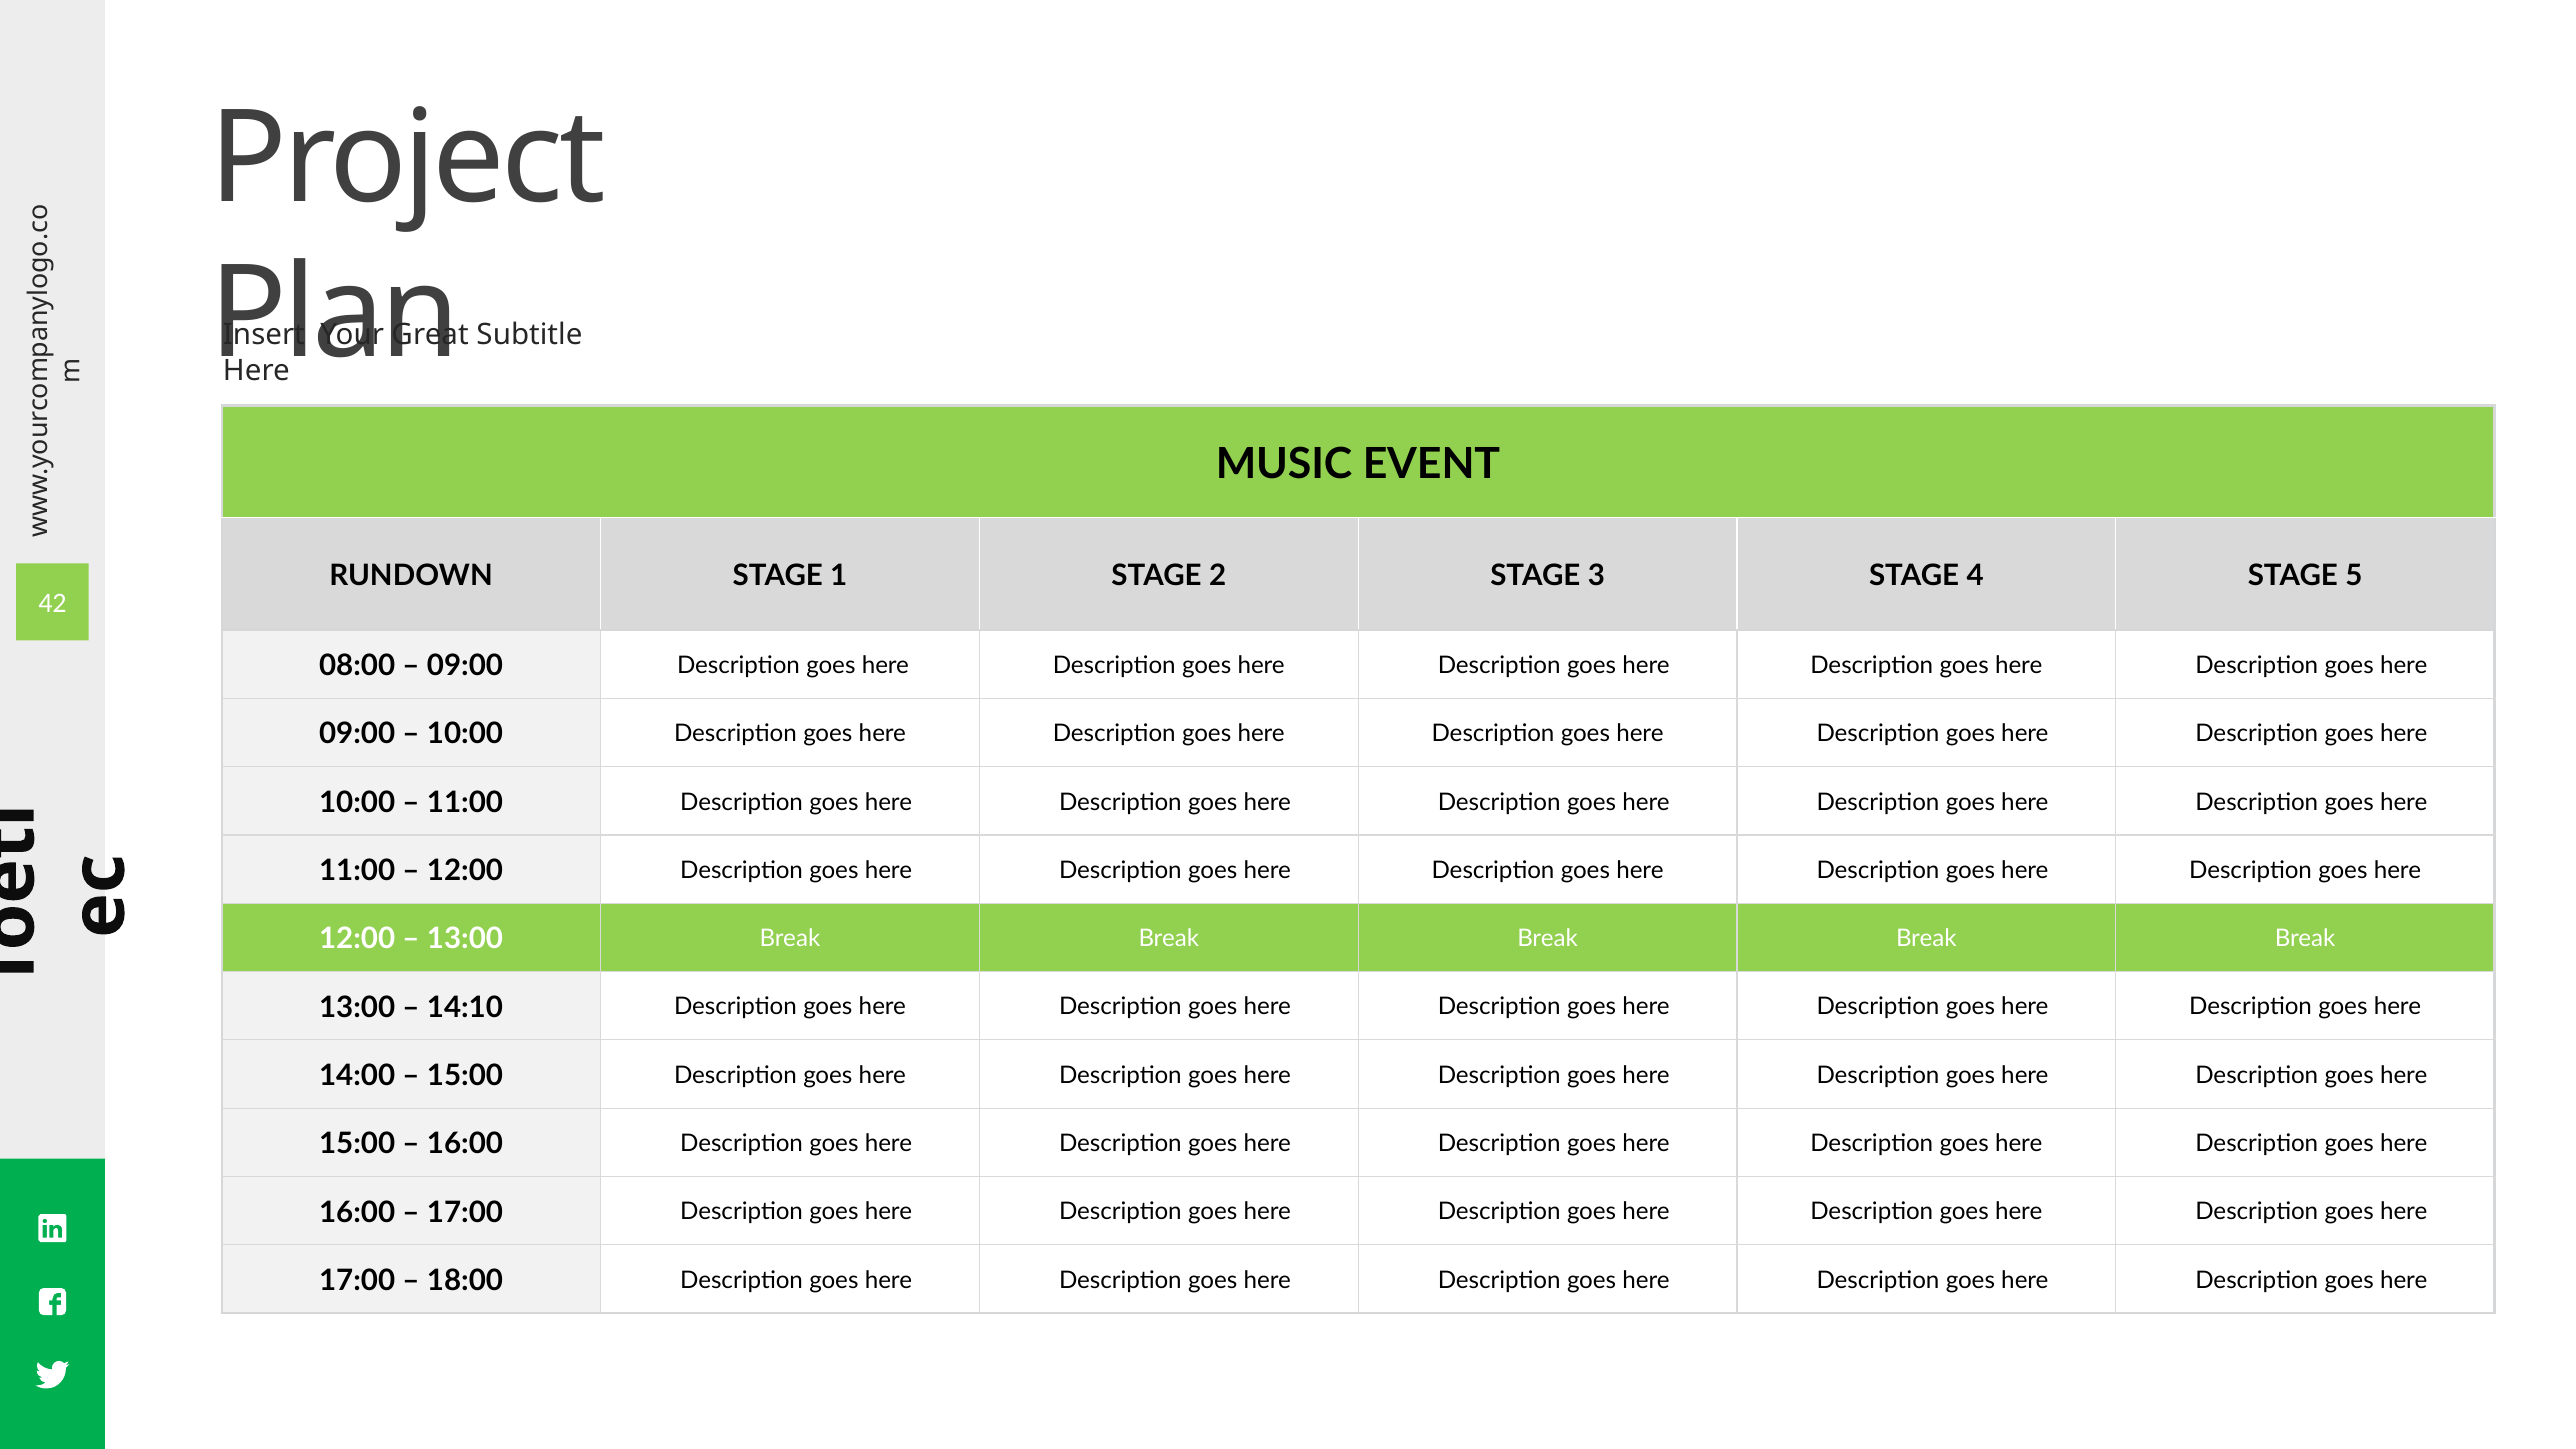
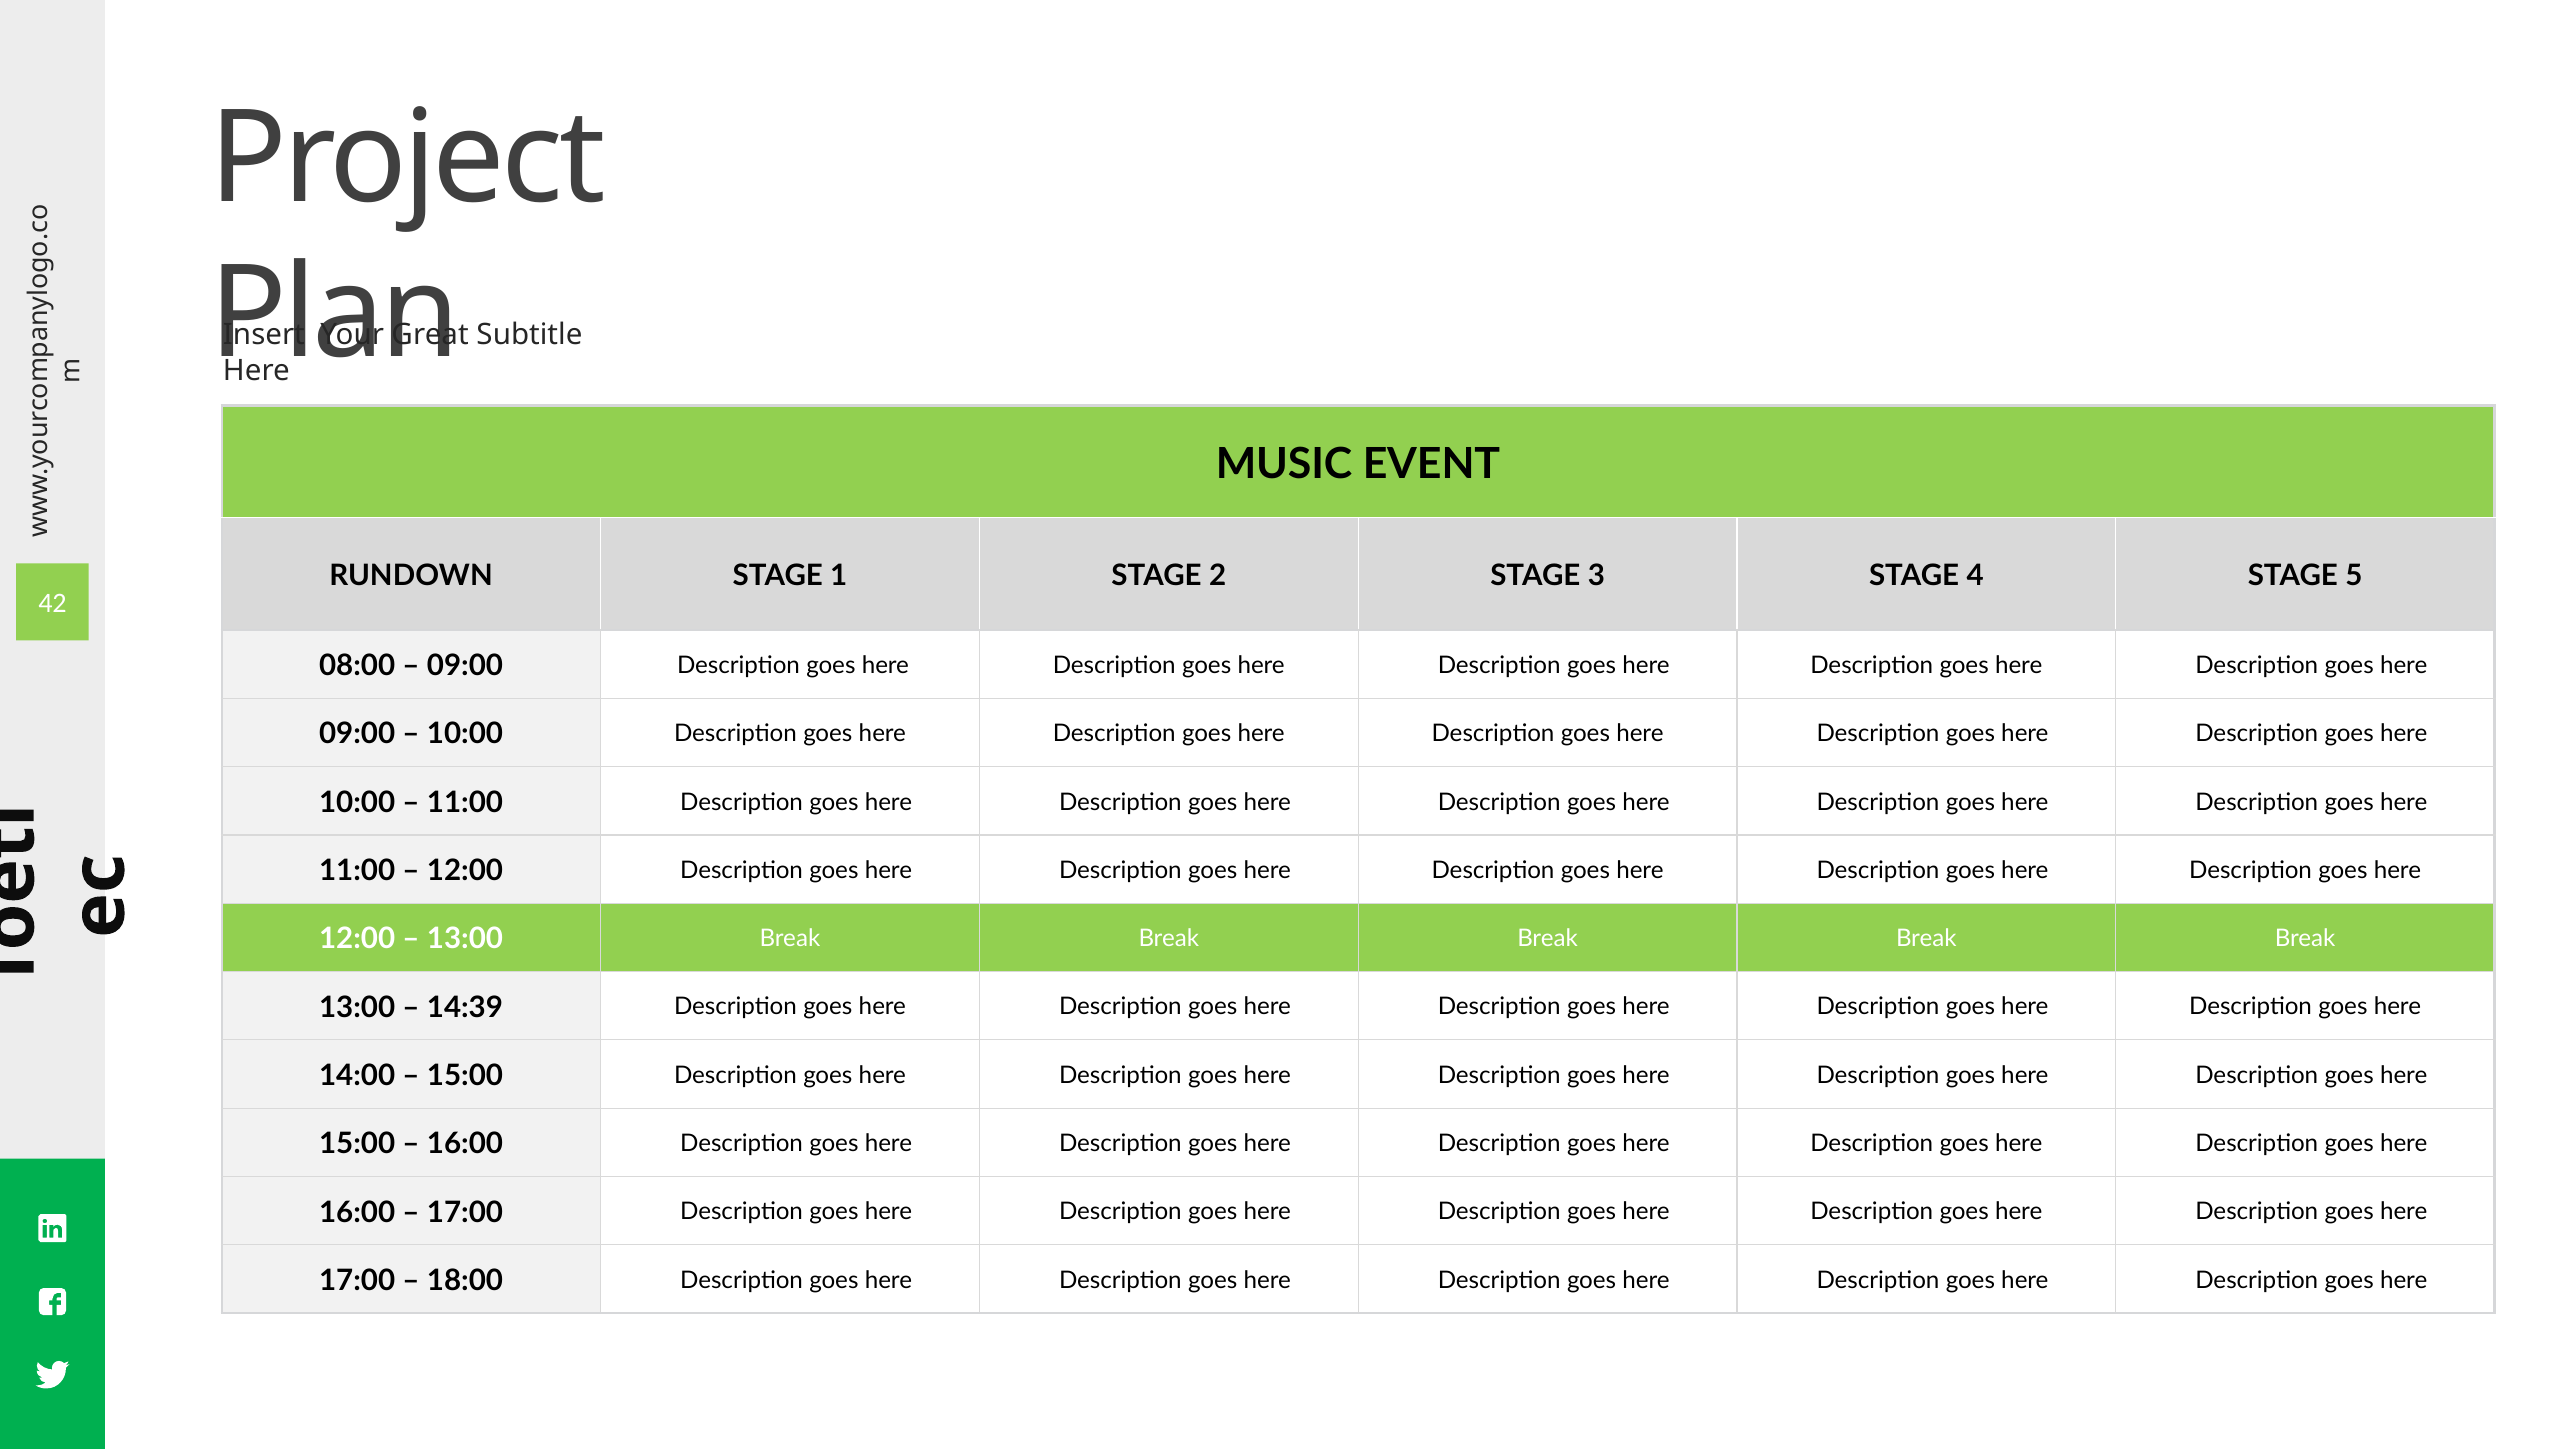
14:10: 14:10 -> 14:39
